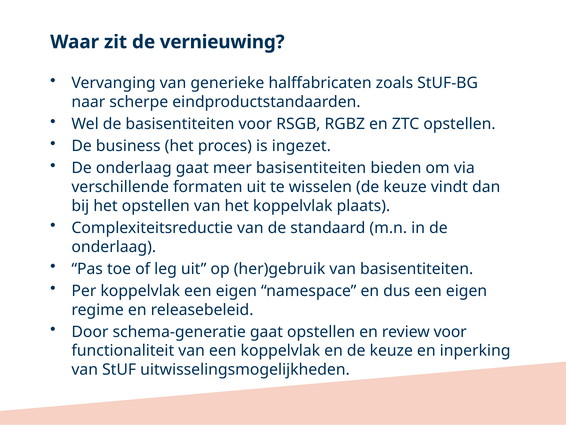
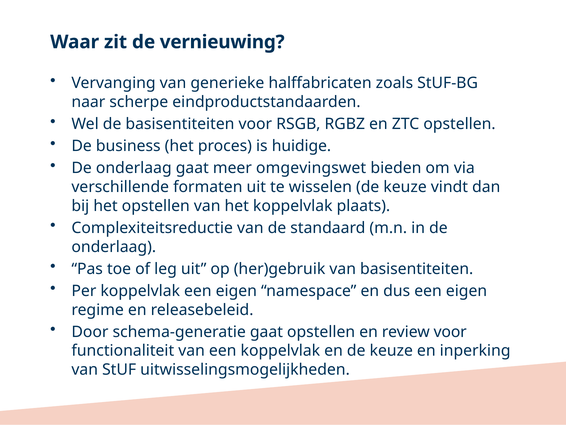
ingezet: ingezet -> huidige
meer basisentiteiten: basisentiteiten -> omgevingswet
